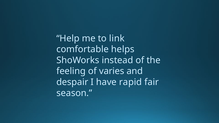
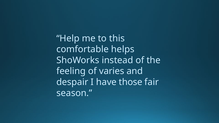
link: link -> this
rapid: rapid -> those
